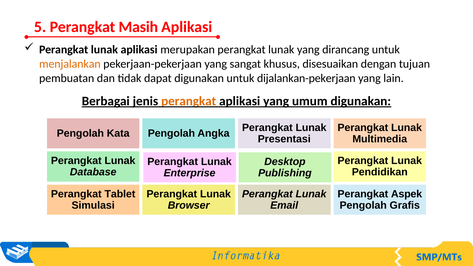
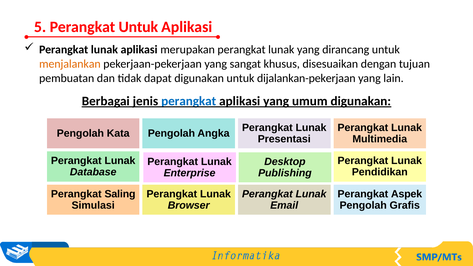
Perangkat Masih: Masih -> Untuk
perangkat at (189, 101) colour: orange -> blue
Tablet: Tablet -> Saling
